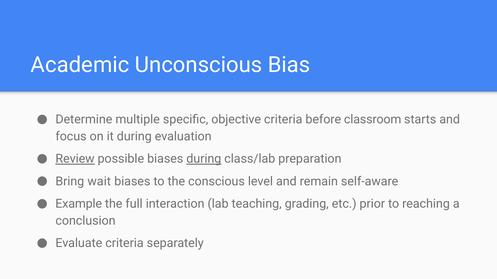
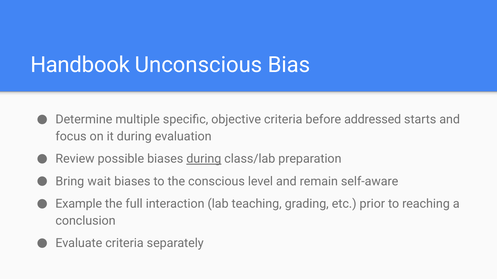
Academic: Academic -> Handbook
classroom: classroom -> addressed
Review underline: present -> none
